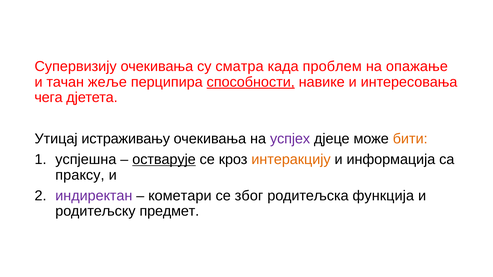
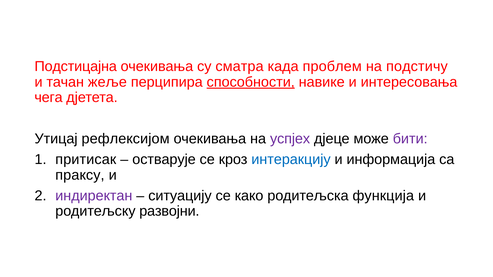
Супервизију: Супервизију -> Подстицајна
опажање: опажање -> подстичу
истраживању: истраживању -> рефлексијом
бити colour: orange -> purple
успјешна: успјешна -> притисак
остварује underline: present -> none
интеракцију colour: orange -> blue
кометари: кометари -> ситуацију
због: због -> како
предмет: предмет -> развојни
